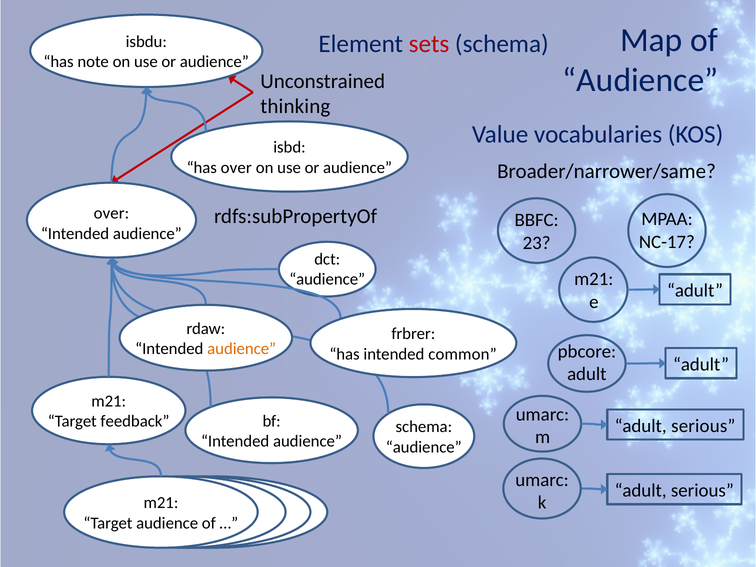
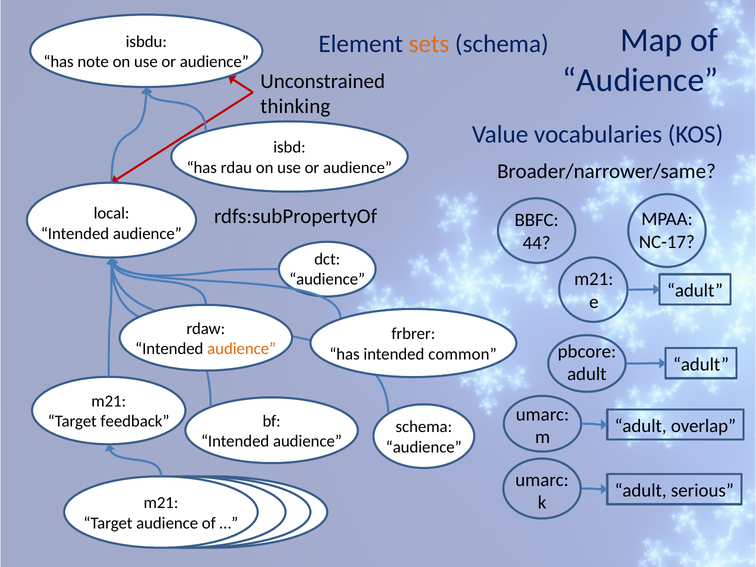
sets colour: red -> orange
has over: over -> rdau
over at (111, 213): over -> local
23: 23 -> 44
serious at (703, 426): serious -> overlap
